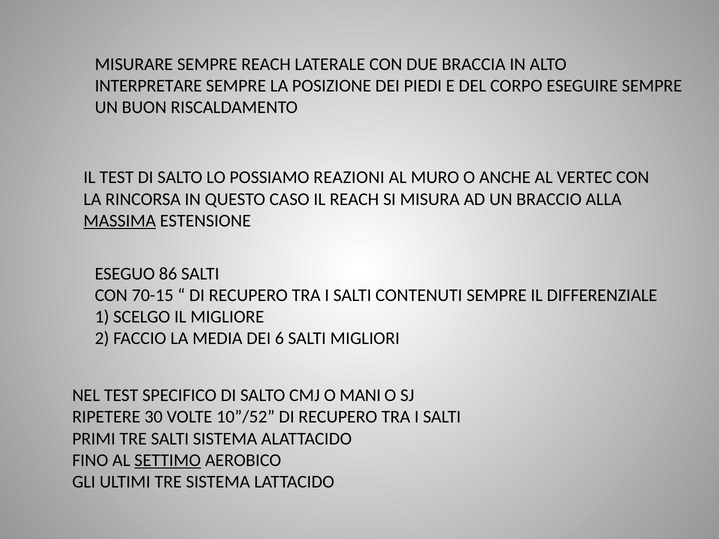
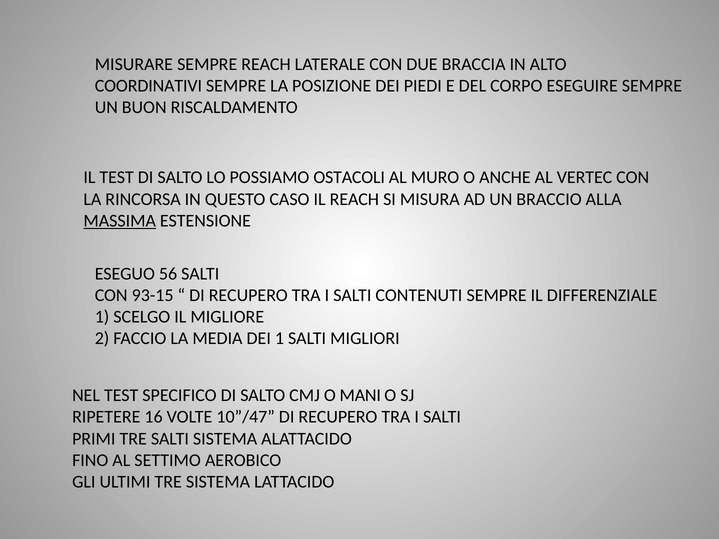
INTERPRETARE: INTERPRETARE -> COORDINATIVI
REAZIONI: REAZIONI -> OSTACOLI
86: 86 -> 56
70-15: 70-15 -> 93-15
DEI 6: 6 -> 1
30: 30 -> 16
10”/52: 10”/52 -> 10”/47
SETTIMO underline: present -> none
